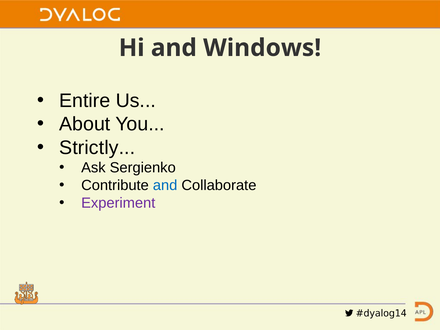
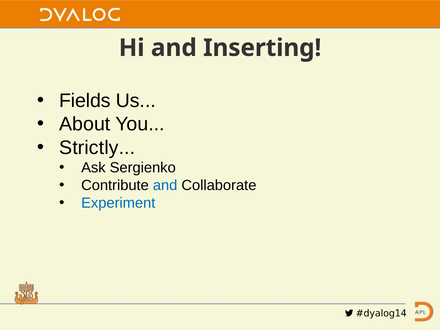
Windows: Windows -> Inserting
Entire: Entire -> Fields
Experiment colour: purple -> blue
